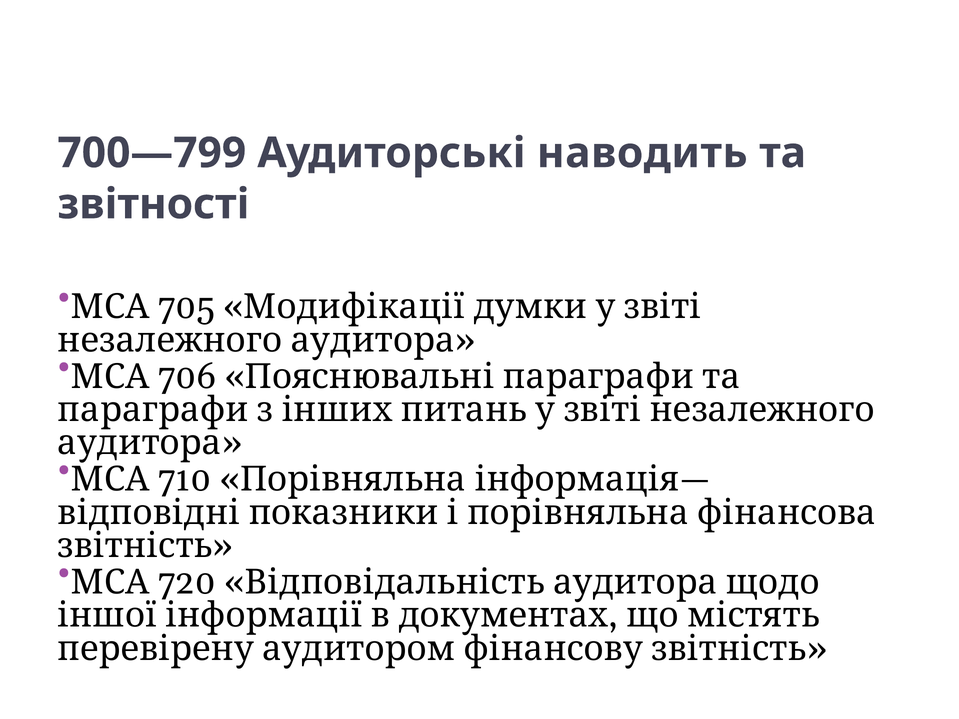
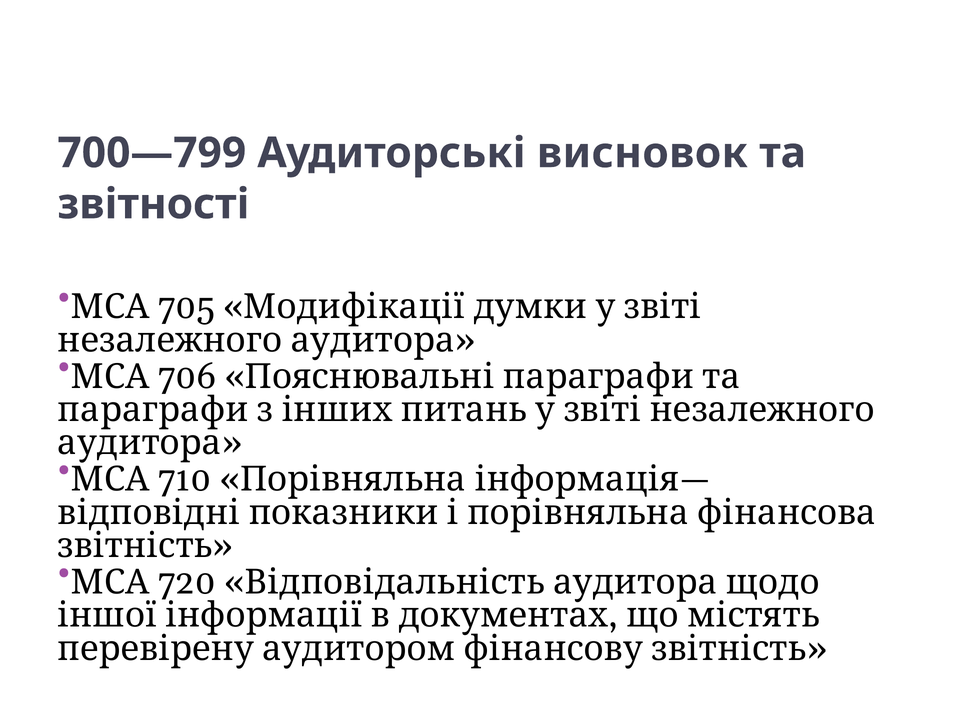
наводить: наводить -> висновок
